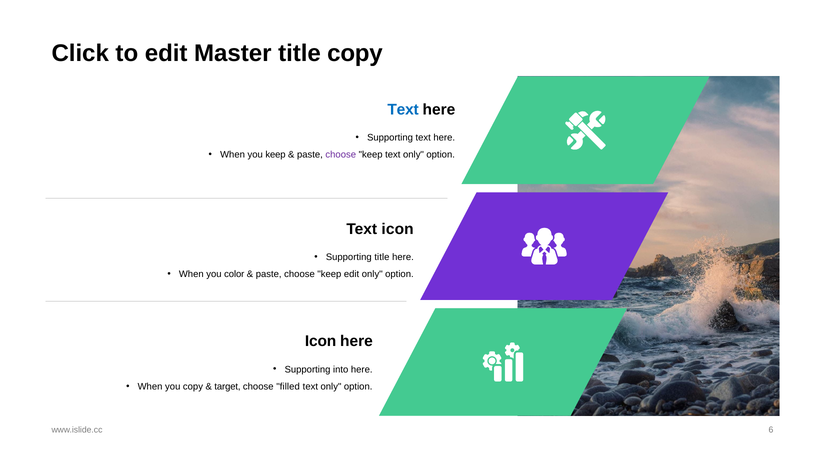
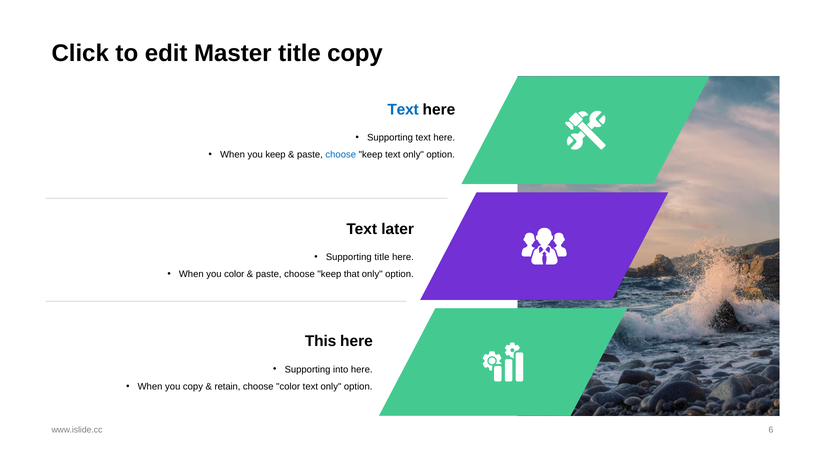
choose at (341, 155) colour: purple -> blue
Text icon: icon -> later
keep edit: edit -> that
Icon at (321, 341): Icon -> This
target: target -> retain
choose filled: filled -> color
